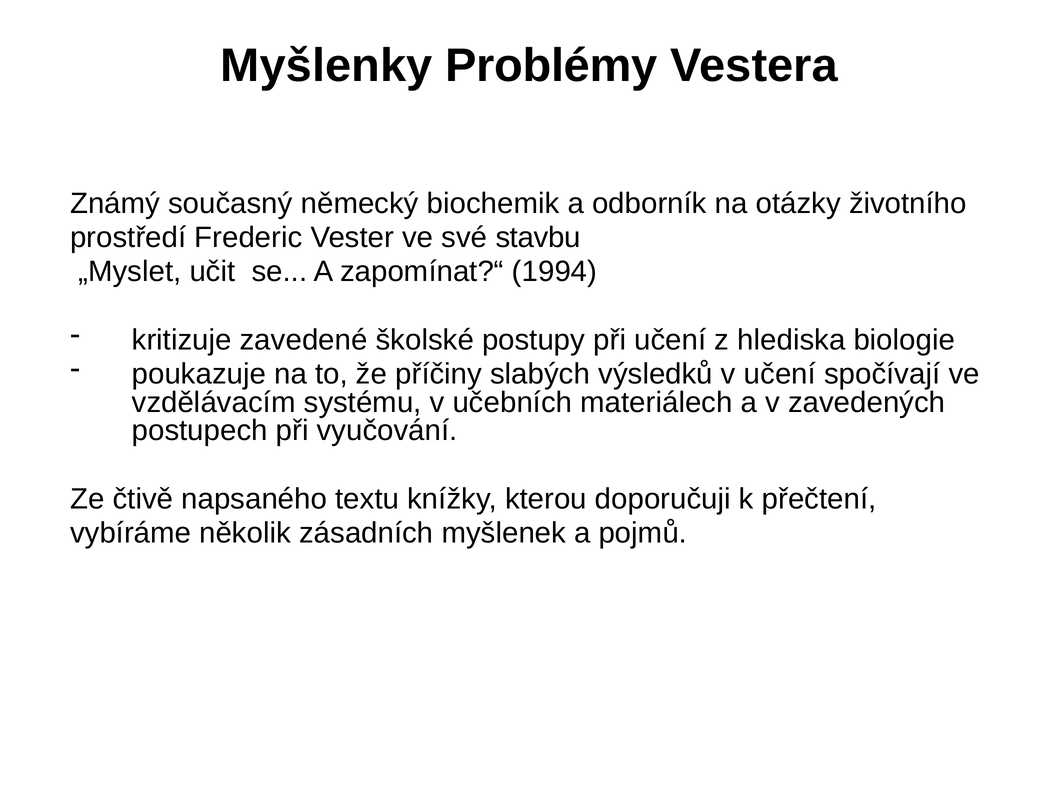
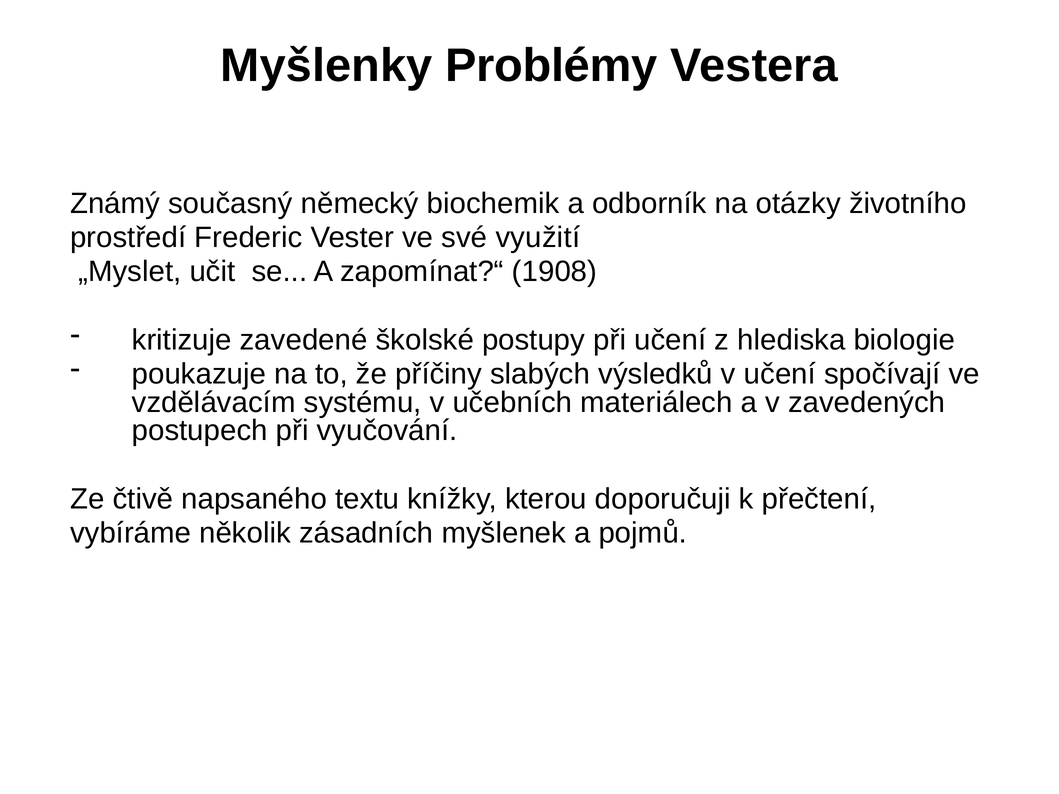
stavbu: stavbu -> využití
1994: 1994 -> 1908
